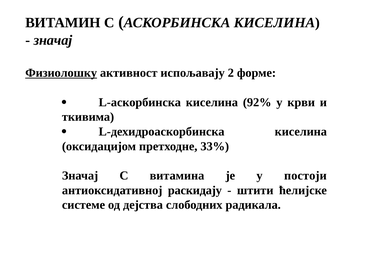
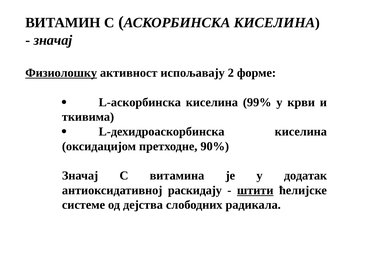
92%: 92% -> 99%
33%: 33% -> 90%
постоји: постоји -> додатак
штити underline: none -> present
